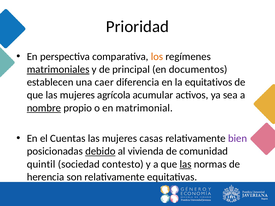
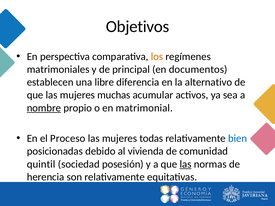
Prioridad: Prioridad -> Objetivos
matrimoniales underline: present -> none
caer: caer -> libre
equitativos: equitativos -> alternativo
agrícola: agrícola -> muchas
Cuentas: Cuentas -> Proceso
casas: casas -> todas
bien colour: purple -> blue
debido underline: present -> none
contesto: contesto -> posesión
